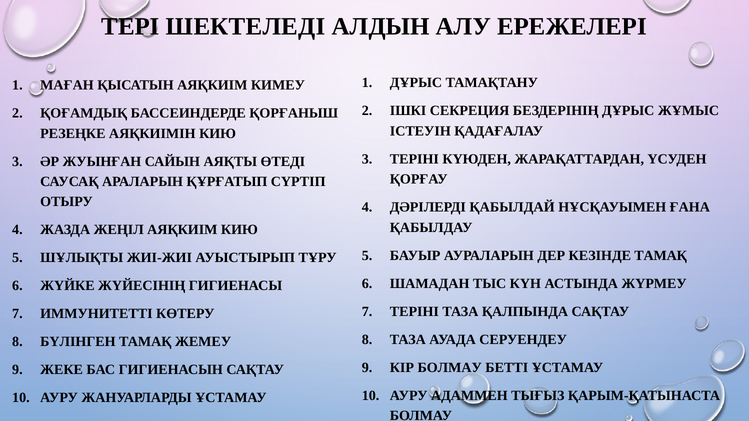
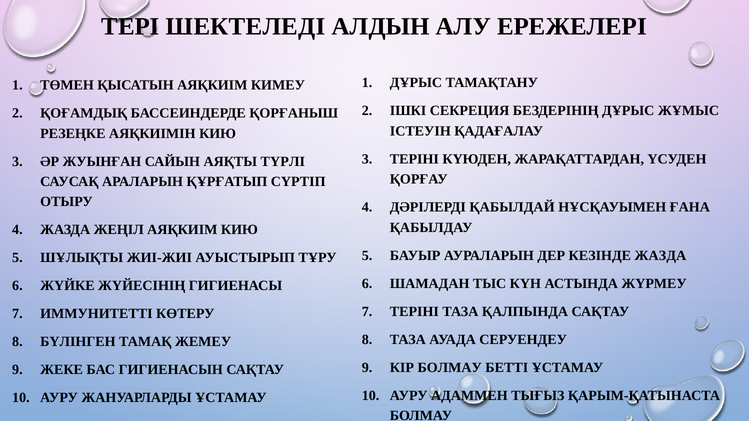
МАҒАН: МАҒАН -> ТӨМЕН
ӨТЕДІ: ӨТЕДІ -> ТҮРЛІ
КЕЗІНДЕ ТАМАҚ: ТАМАҚ -> ЖАЗДА
